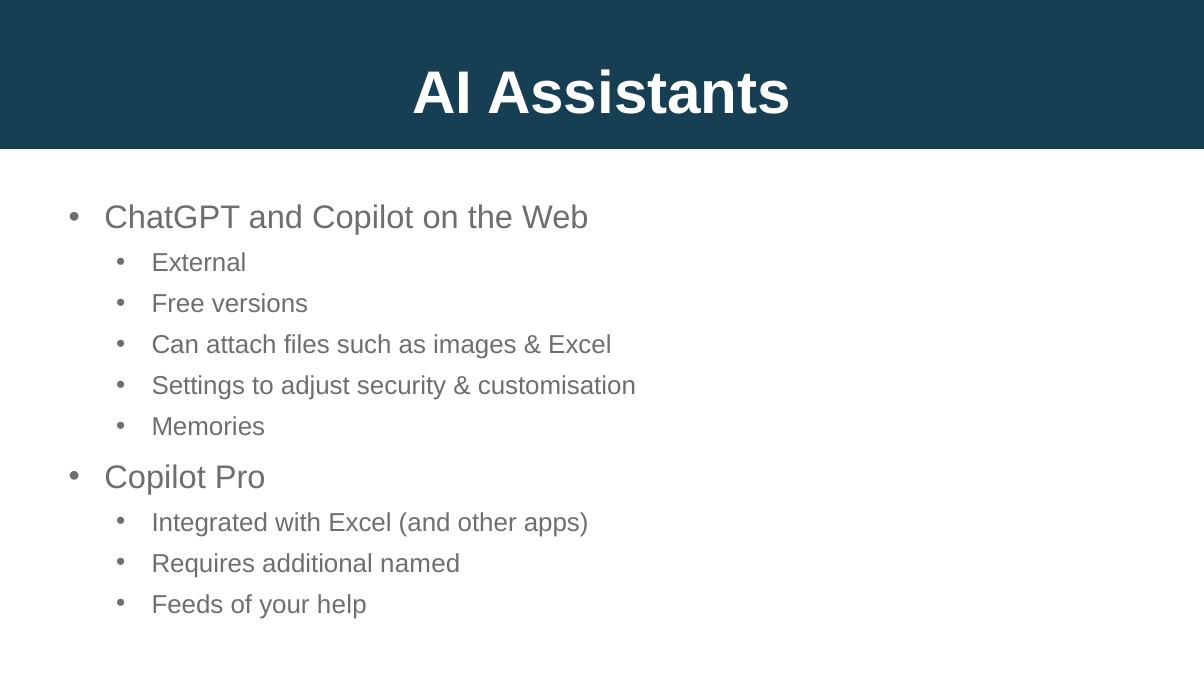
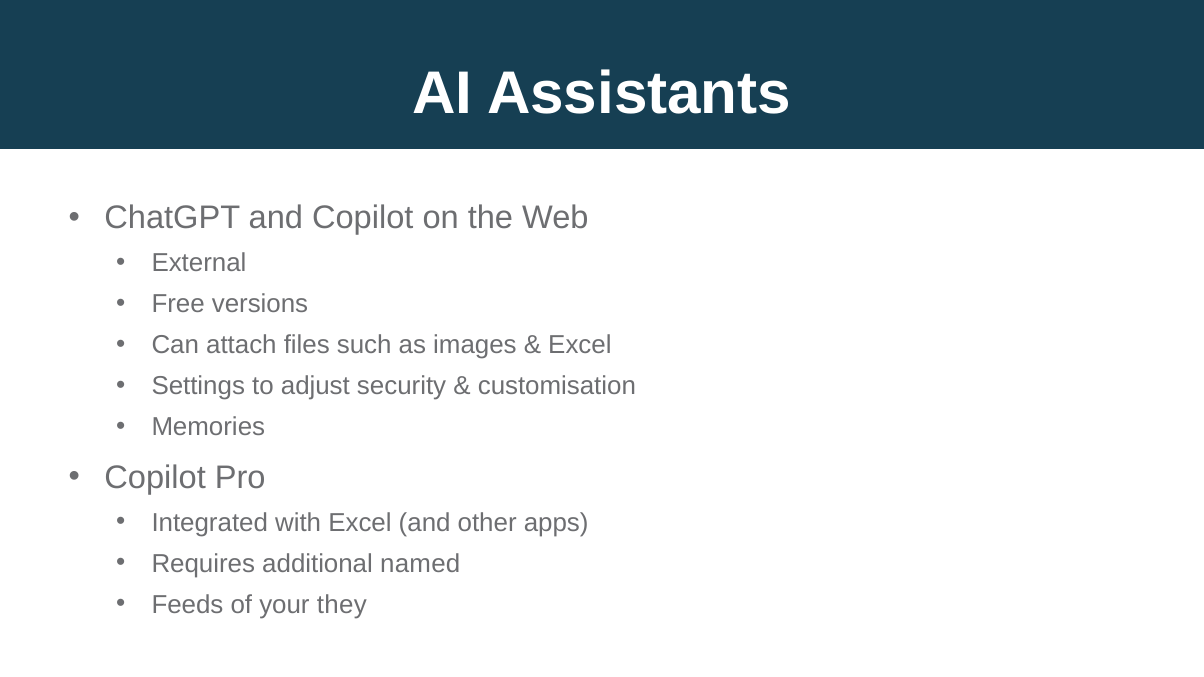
help: help -> they
